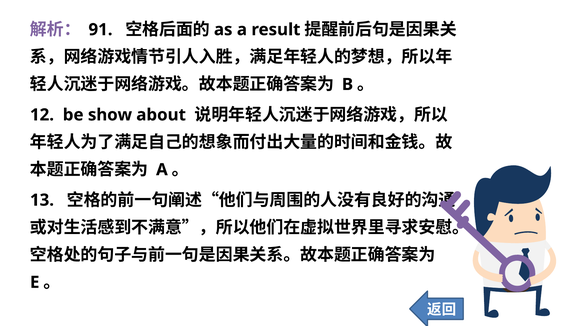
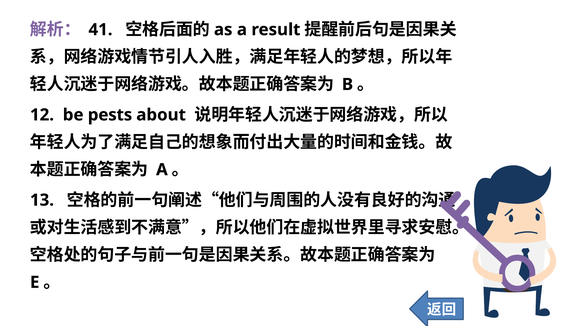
91: 91 -> 41
show: show -> pests
